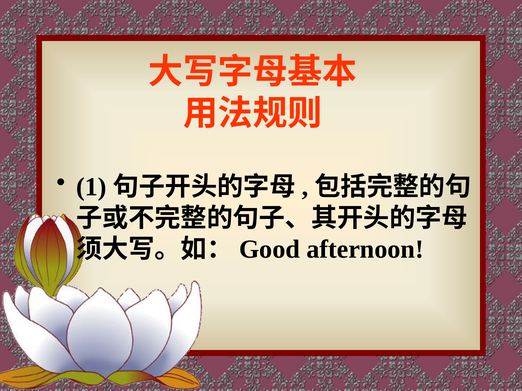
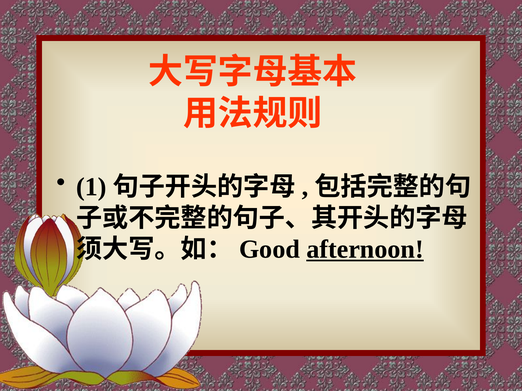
afternoon underline: none -> present
